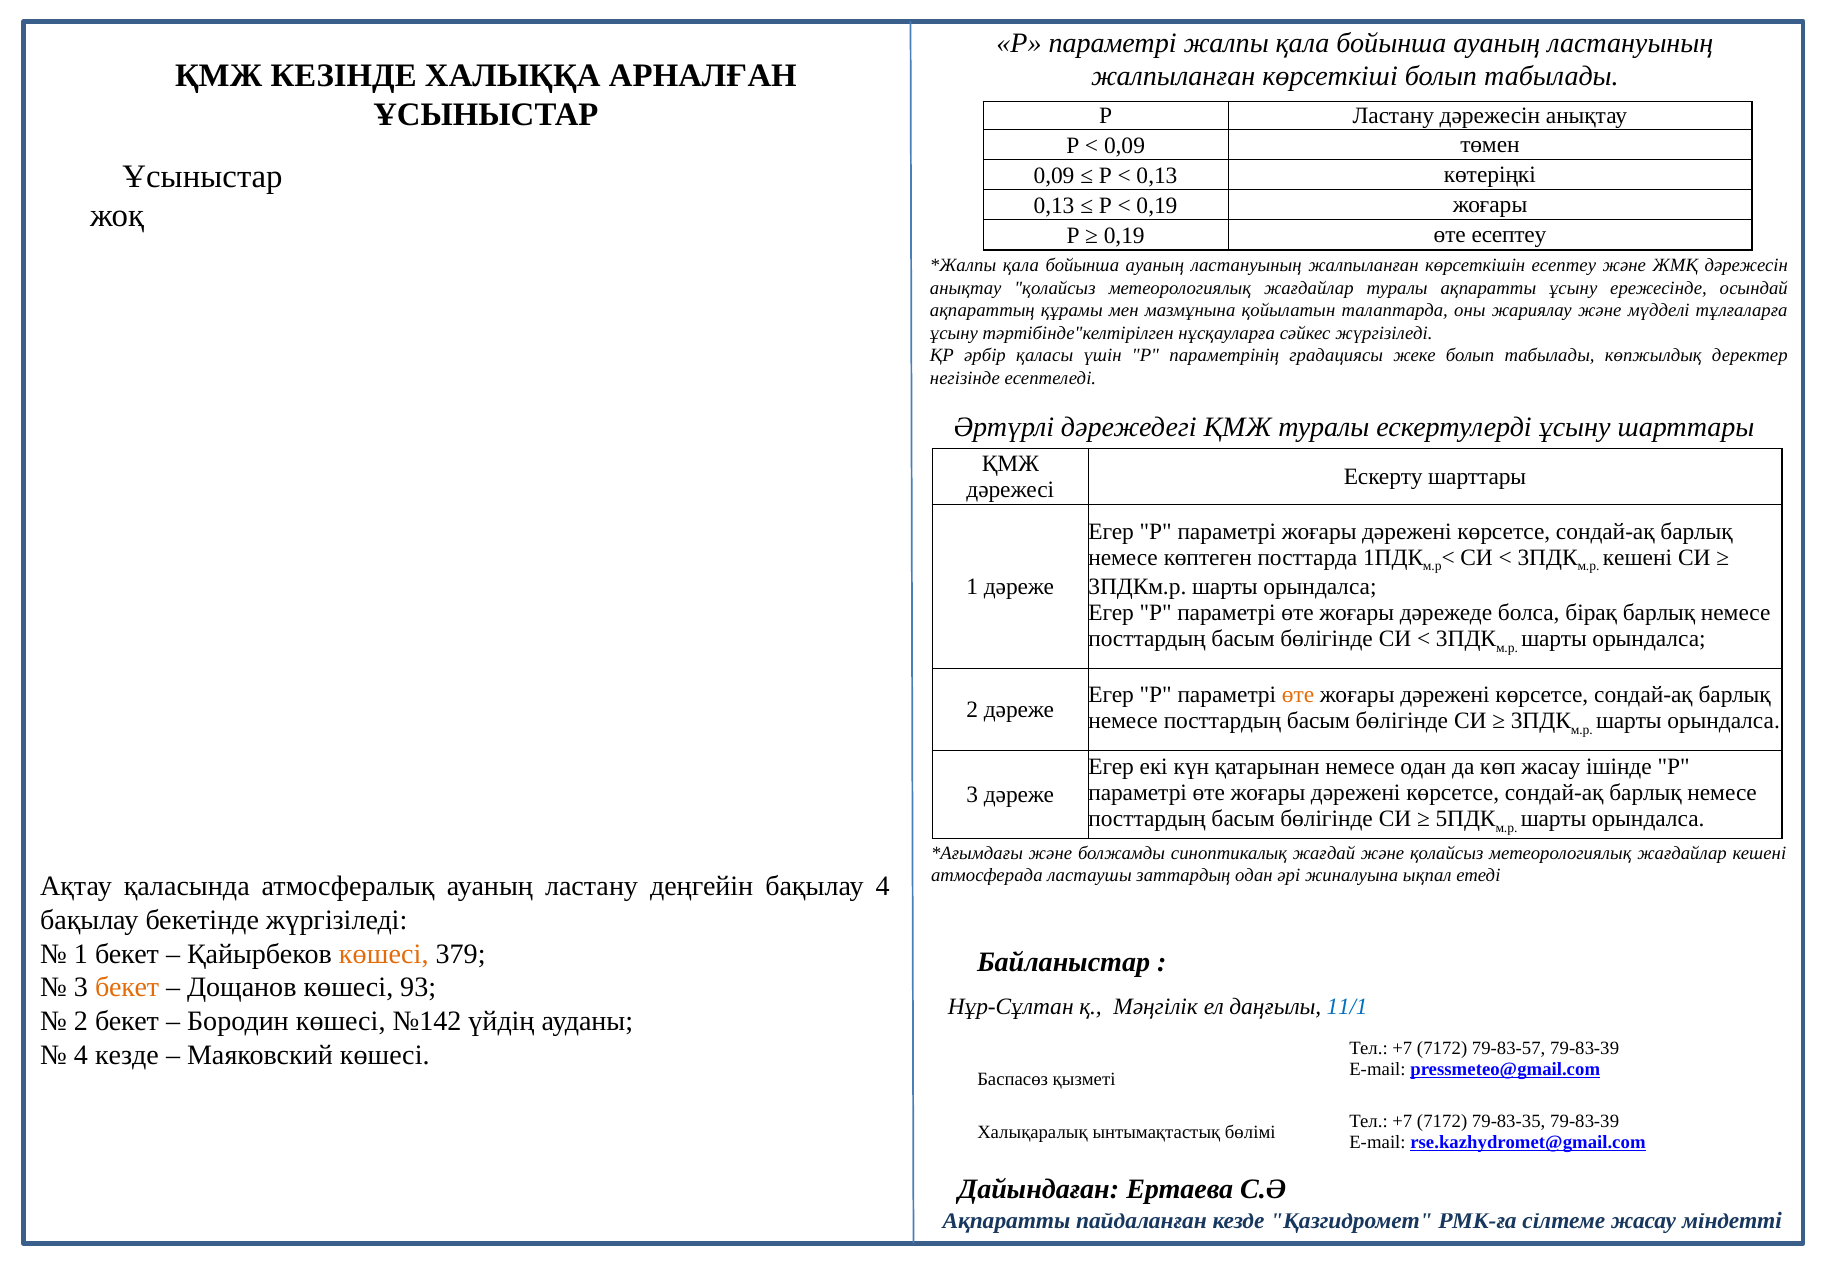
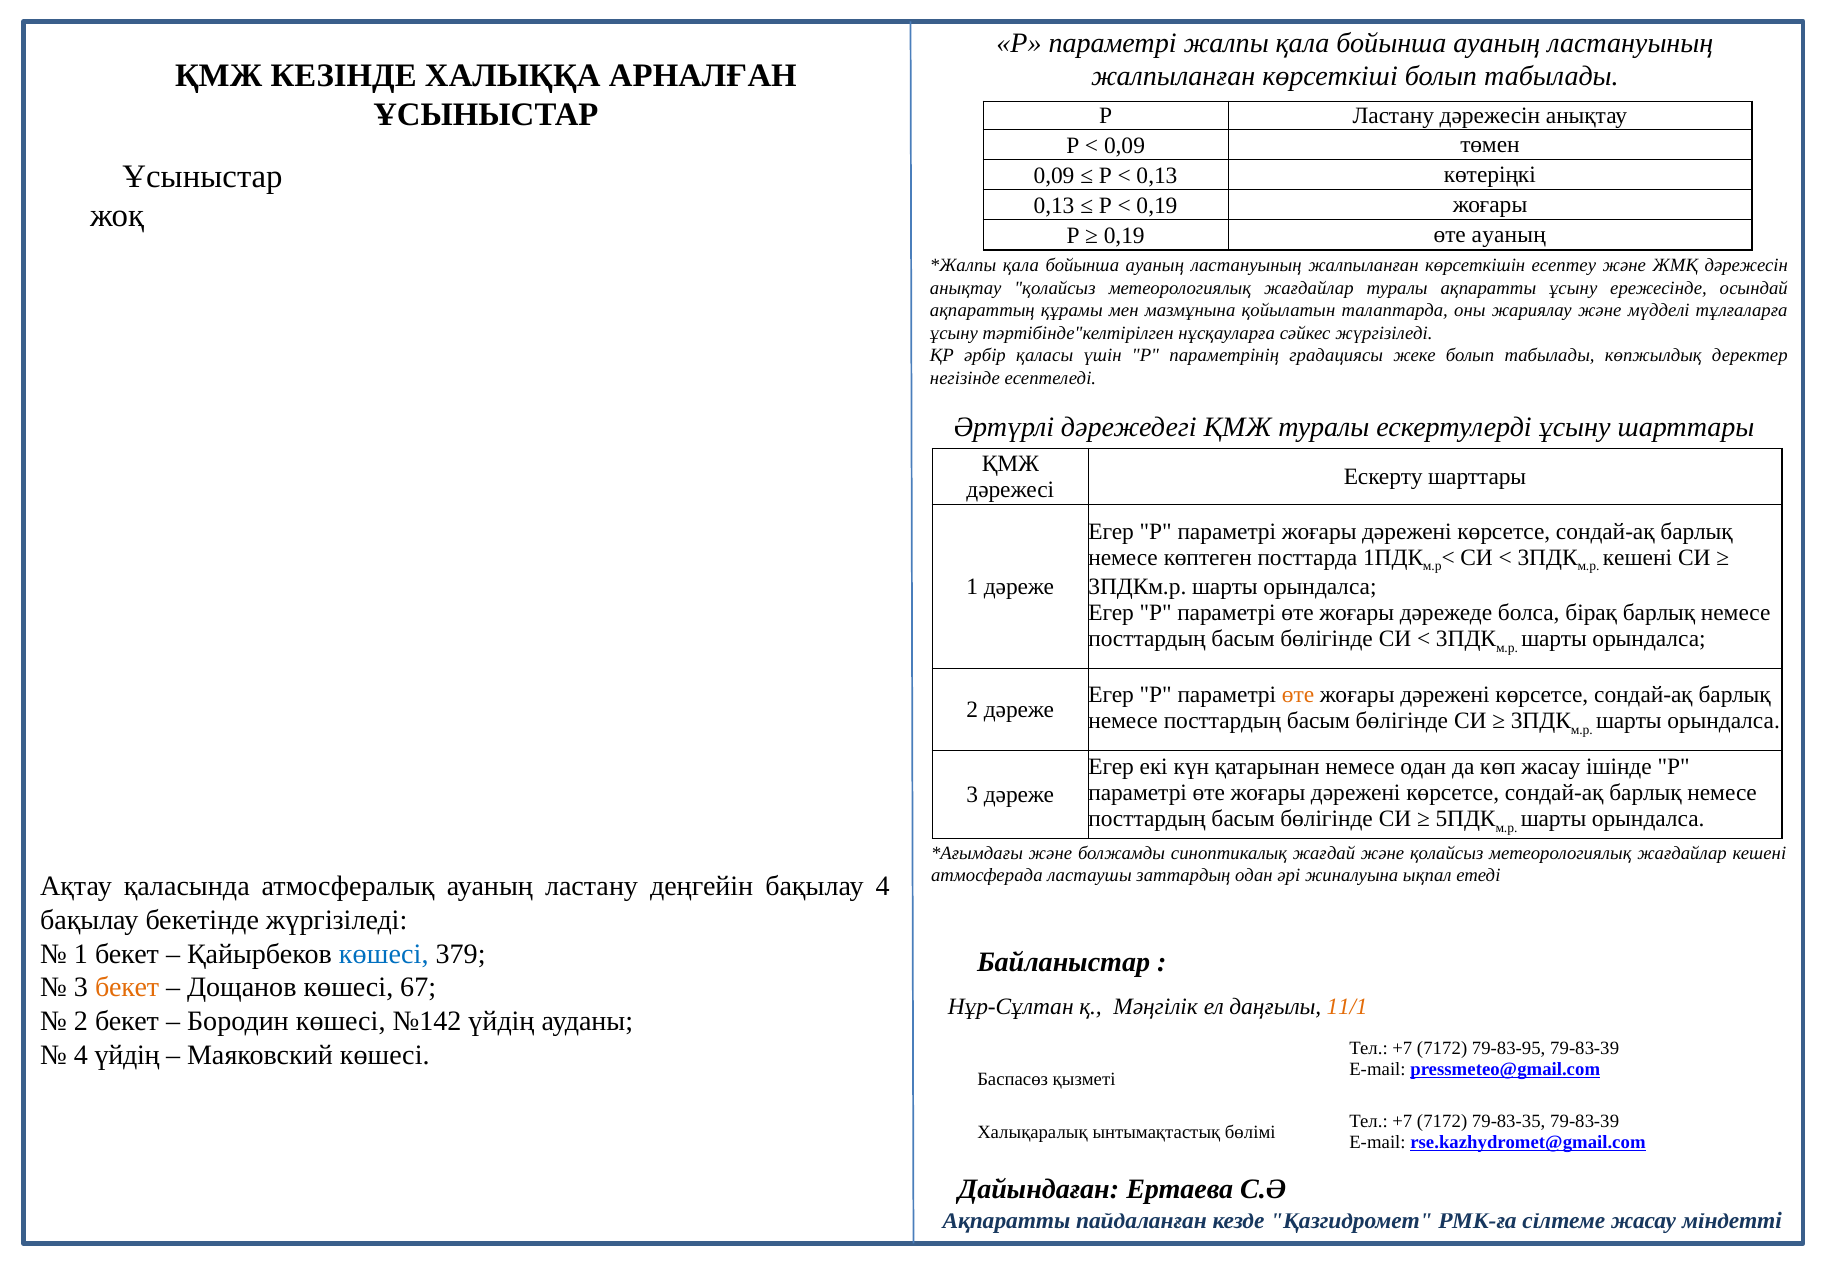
өте есептеу: есептеу -> ауаның
көшесі at (384, 954) colour: orange -> blue
93: 93 -> 67
11/1 colour: blue -> orange
79-83-57: 79-83-57 -> 79-83-95
4 кезде: кезде -> үйдің
